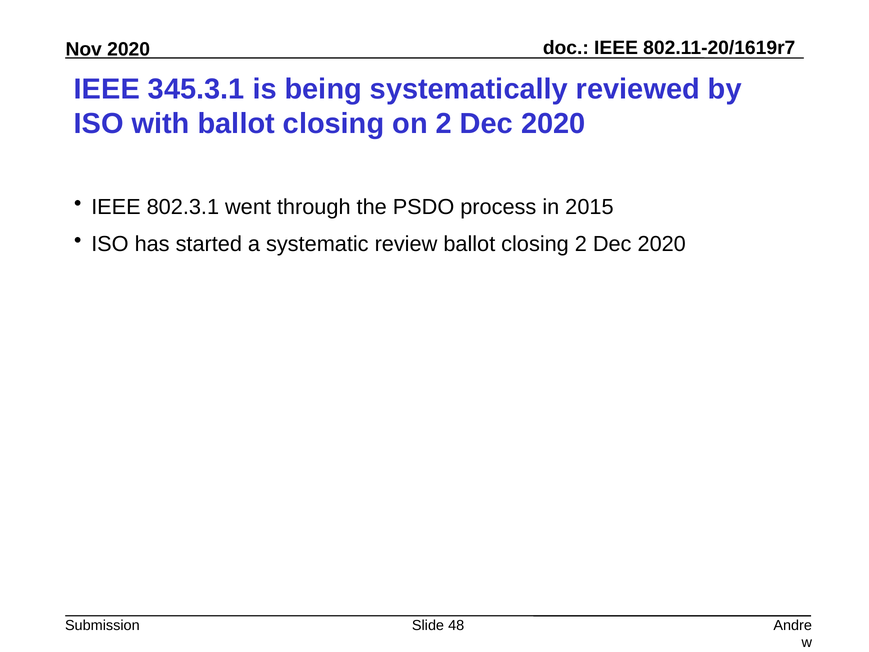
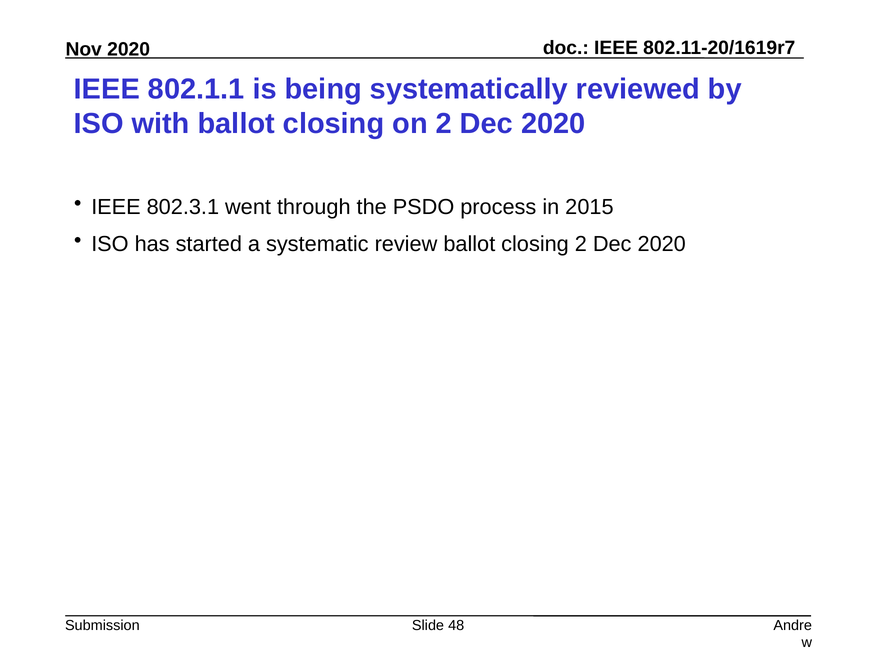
345.3.1: 345.3.1 -> 802.1.1
